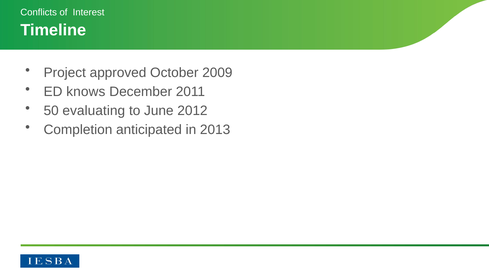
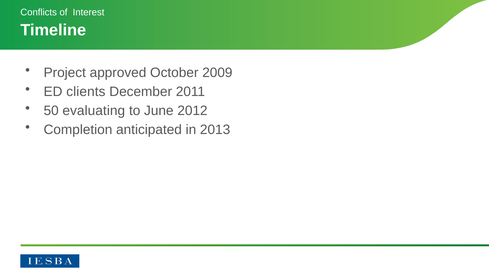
knows: knows -> clients
